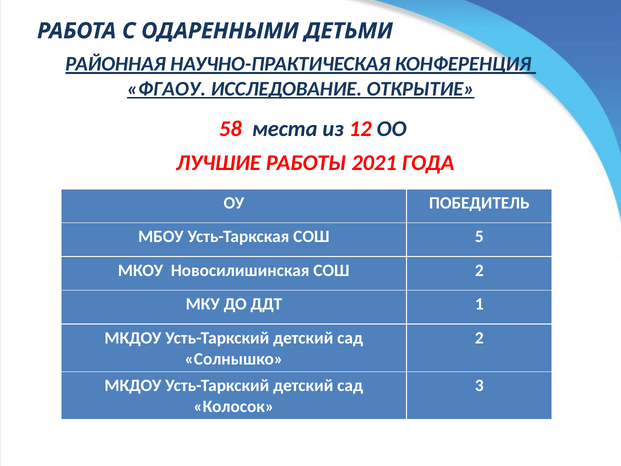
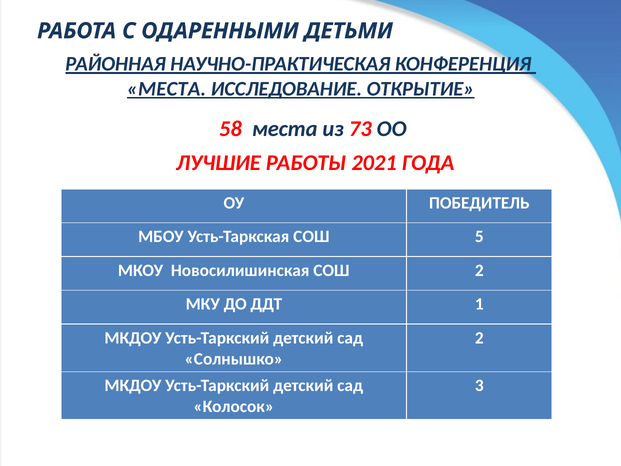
ФГАОУ at (166, 89): ФГАОУ -> МЕСТА
12: 12 -> 73
